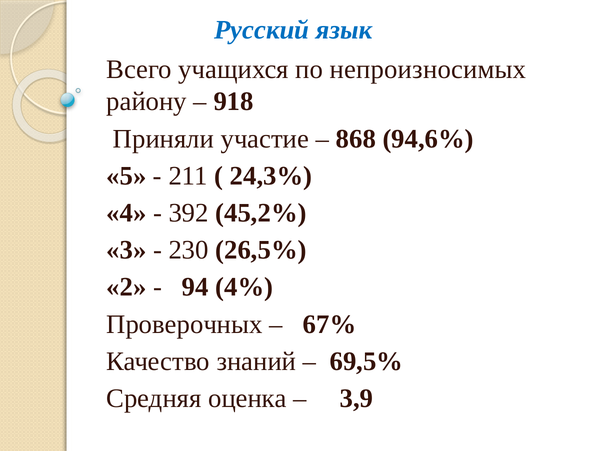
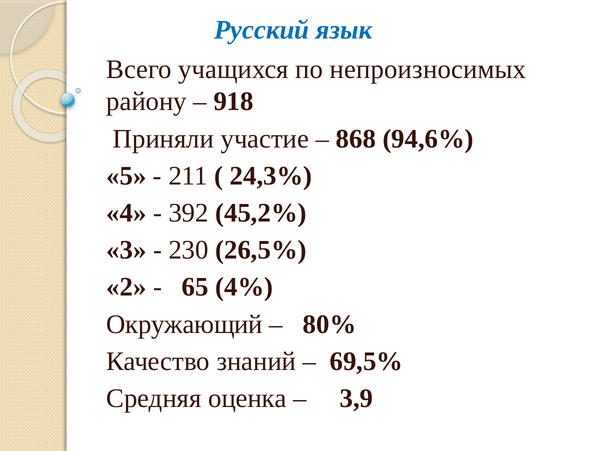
94: 94 -> 65
Проверочных: Проверочных -> Окружающий
67%: 67% -> 80%
